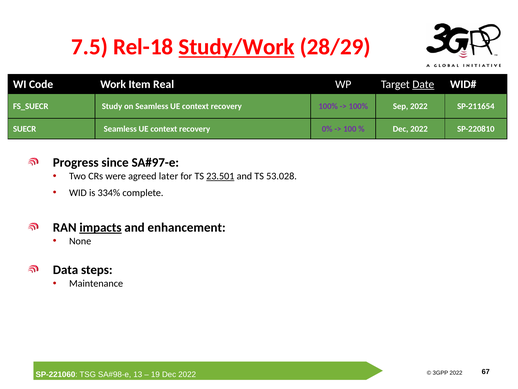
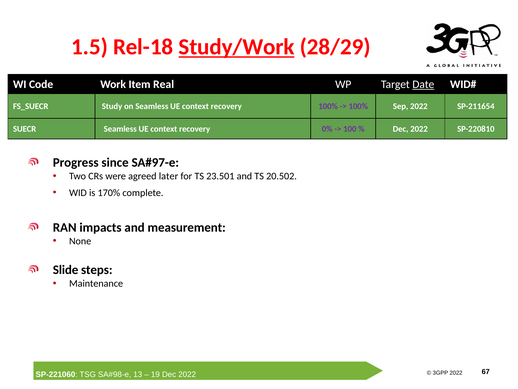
7.5: 7.5 -> 1.5
23.501 underline: present -> none
53.028: 53.028 -> 20.502
334%: 334% -> 170%
impacts underline: present -> none
enhancement: enhancement -> measurement
Data: Data -> Slide
